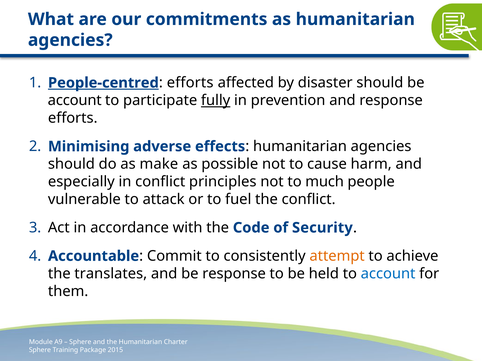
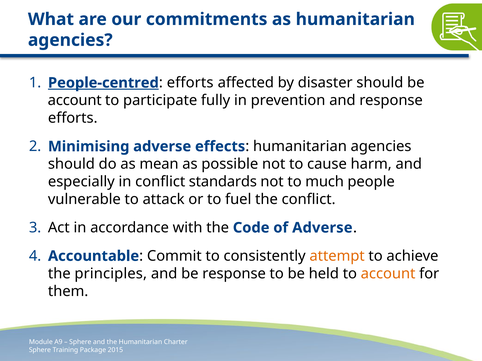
fully underline: present -> none
make: make -> mean
principles: principles -> standards
of Security: Security -> Adverse
translates: translates -> principles
account at (388, 274) colour: blue -> orange
